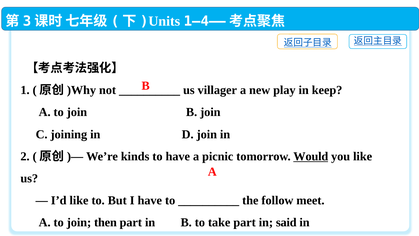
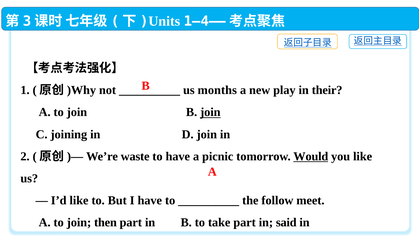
villager: villager -> months
keep: keep -> their
join at (210, 112) underline: none -> present
kinds: kinds -> waste
